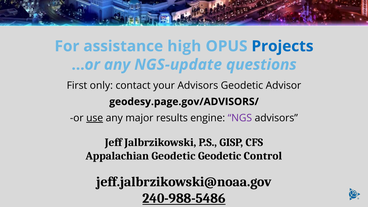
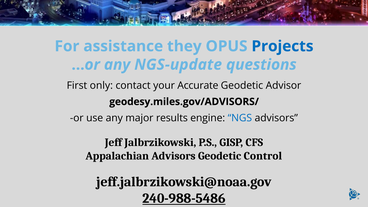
high: high -> they
your Advisors: Advisors -> Accurate
geodesy.page.gov/ADVISORS/: geodesy.page.gov/ADVISORS/ -> geodesy.miles.gov/ADVISORS/
use underline: present -> none
NGS colour: purple -> blue
Appalachian Geodetic: Geodetic -> Advisors
